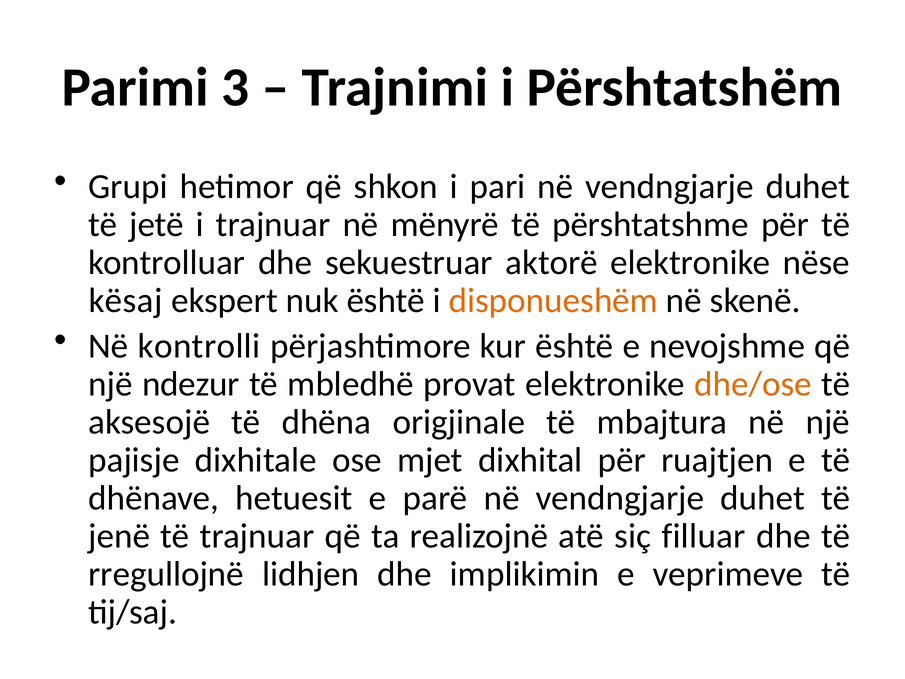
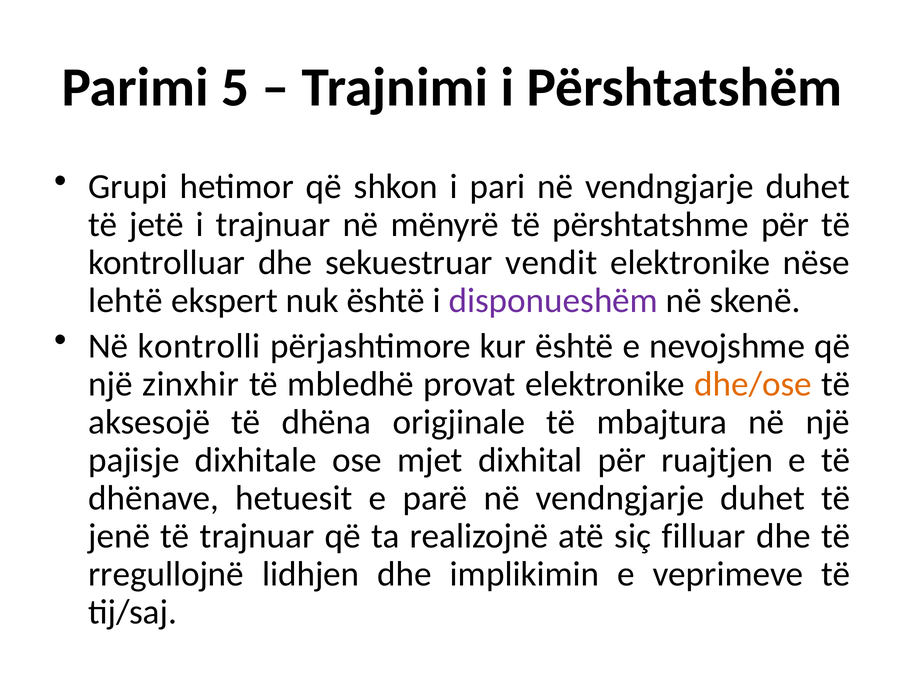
3: 3 -> 5
aktorë: aktorë -> vendit
kësaj: kësaj -> lehtë
disponueshëm colour: orange -> purple
ndezur: ndezur -> zinxhir
